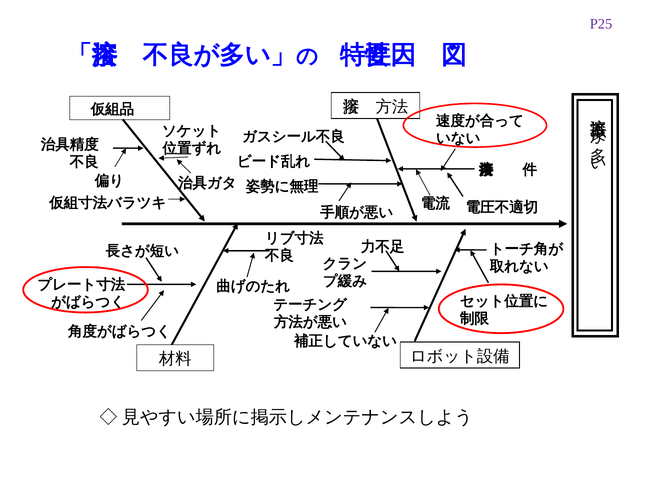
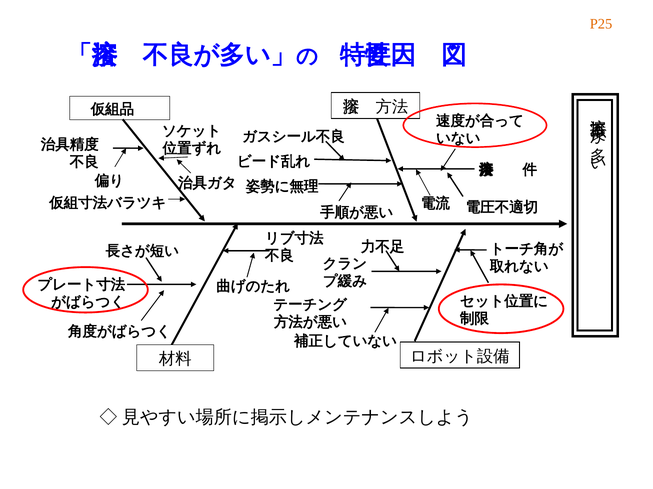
P25 colour: purple -> orange
